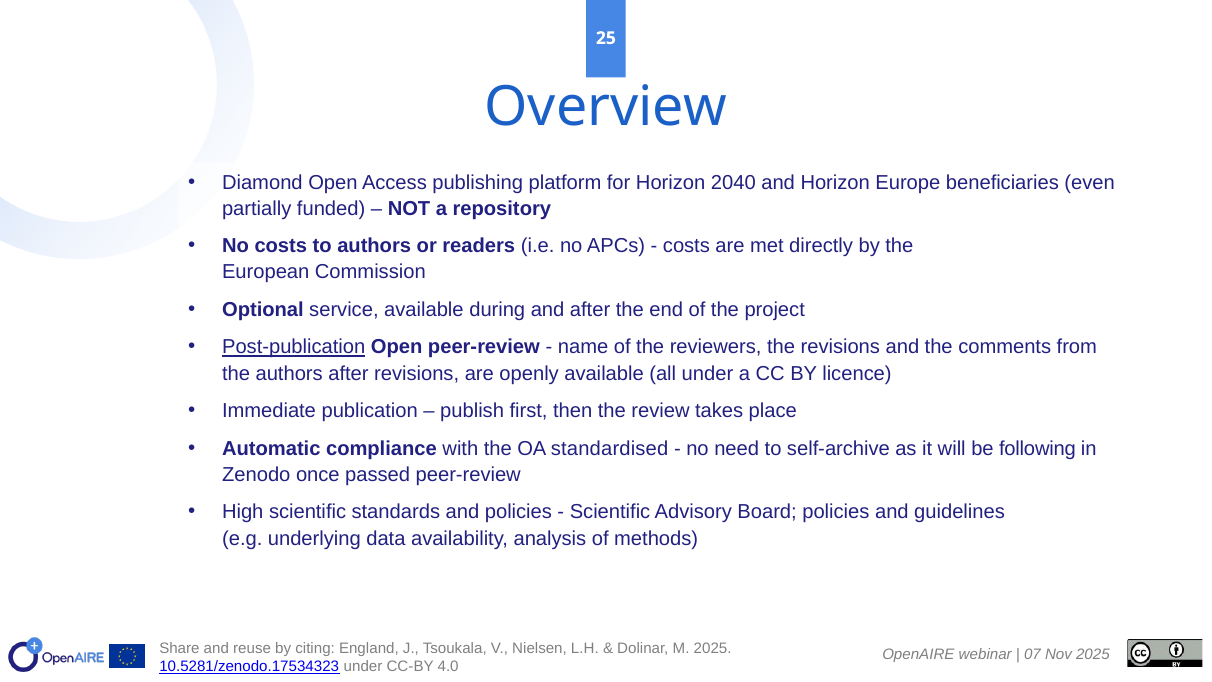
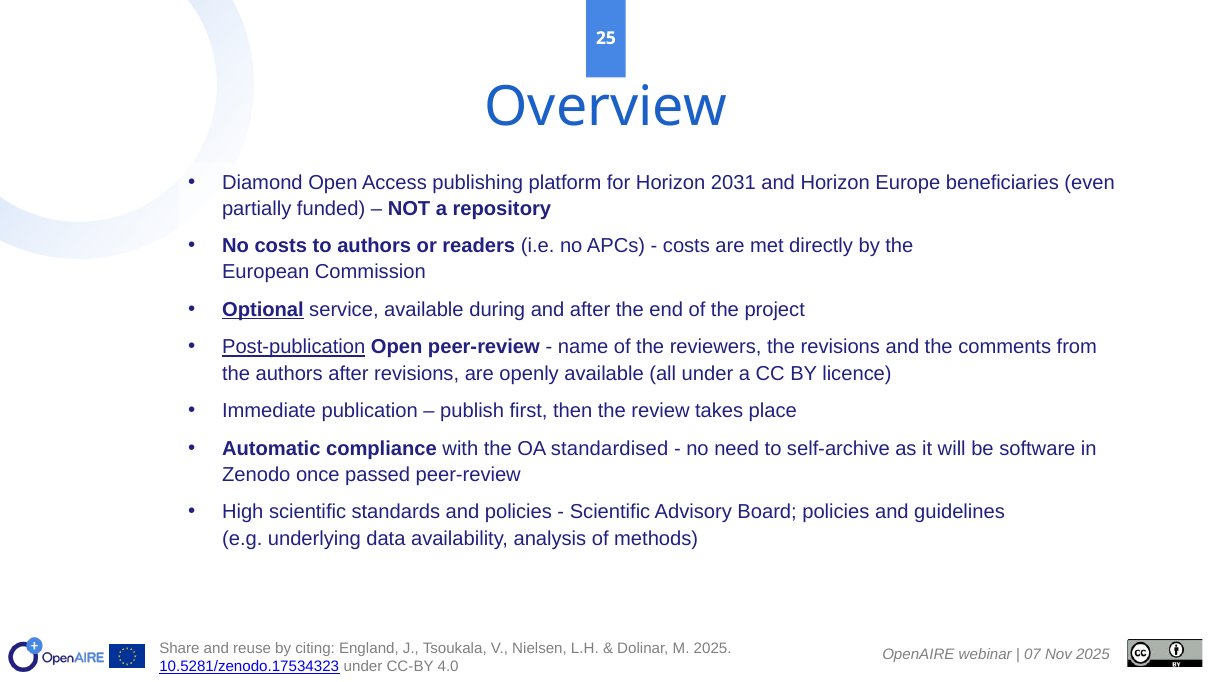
2040: 2040 -> 2031
Optional underline: none -> present
following: following -> software
